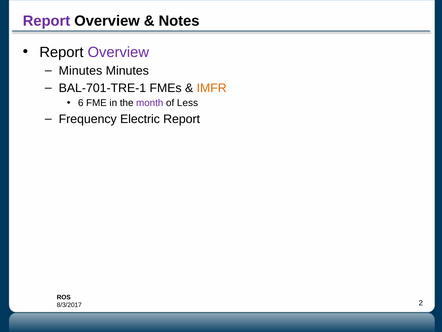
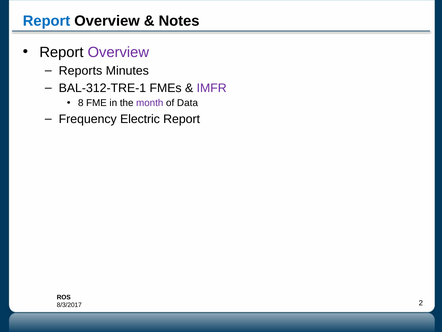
Report at (46, 21) colour: purple -> blue
Minutes at (81, 71): Minutes -> Reports
BAL-701-TRE-1: BAL-701-TRE-1 -> BAL-312-TRE-1
IMFR colour: orange -> purple
6: 6 -> 8
Less: Less -> Data
